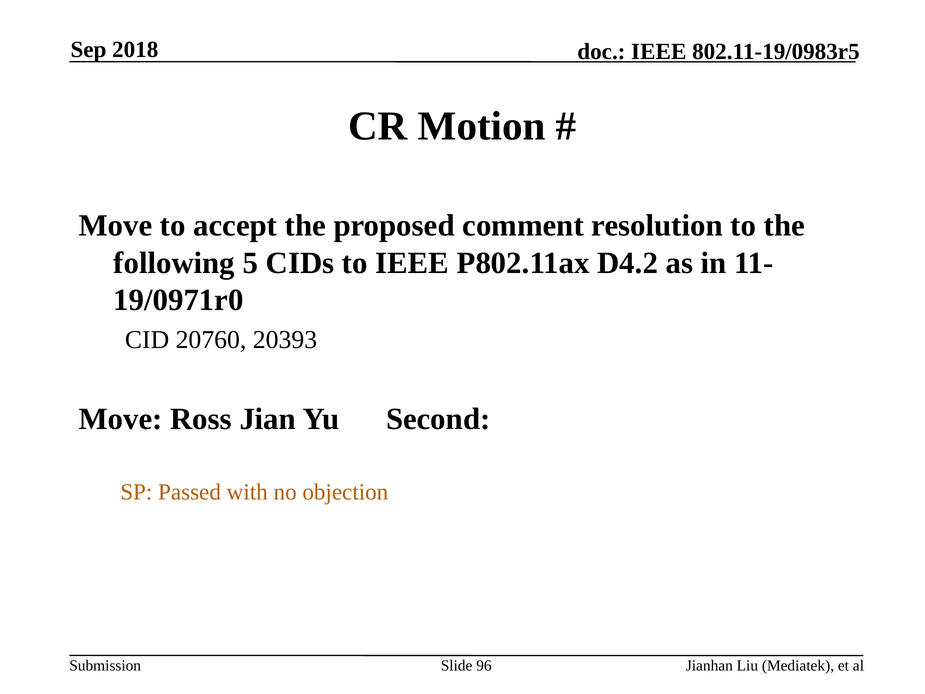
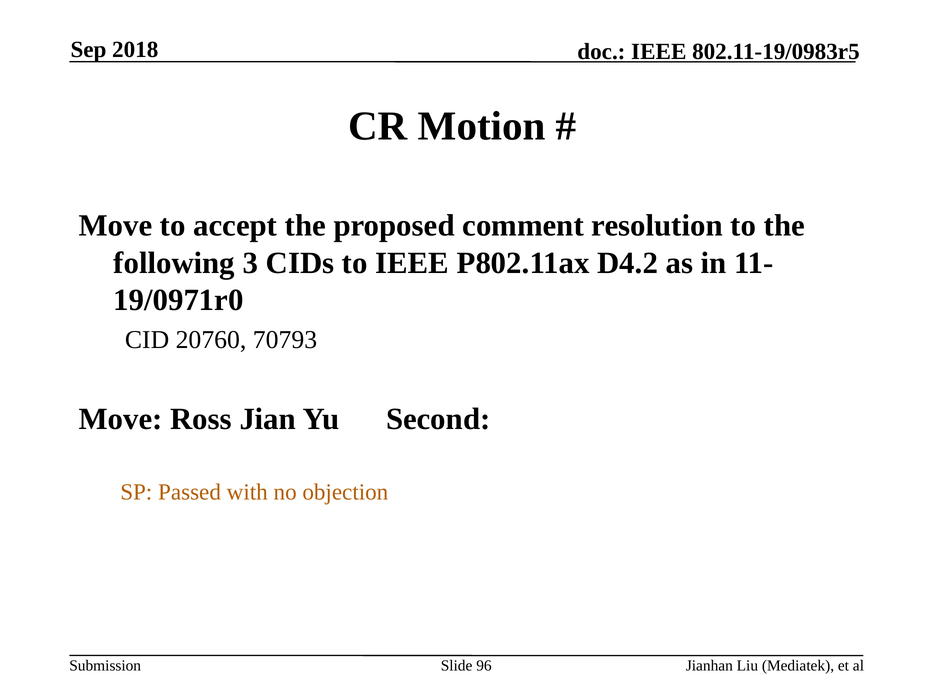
5: 5 -> 3
20393: 20393 -> 70793
